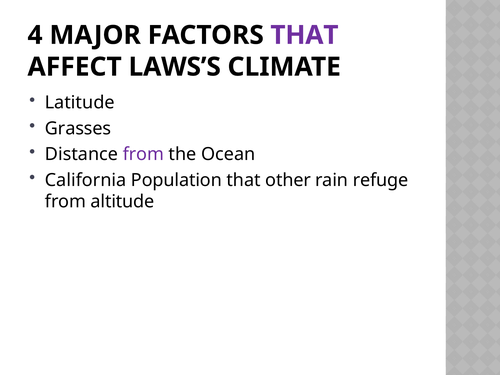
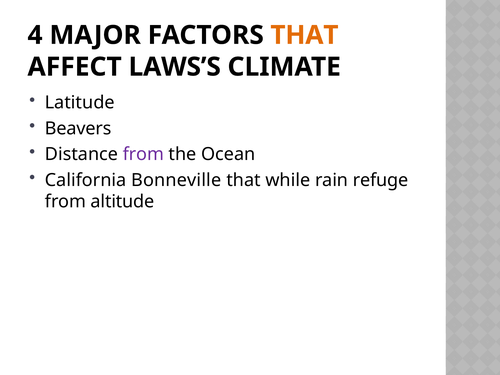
THAT at (304, 35) colour: purple -> orange
Grasses: Grasses -> Beavers
Population: Population -> Bonneville
other: other -> while
